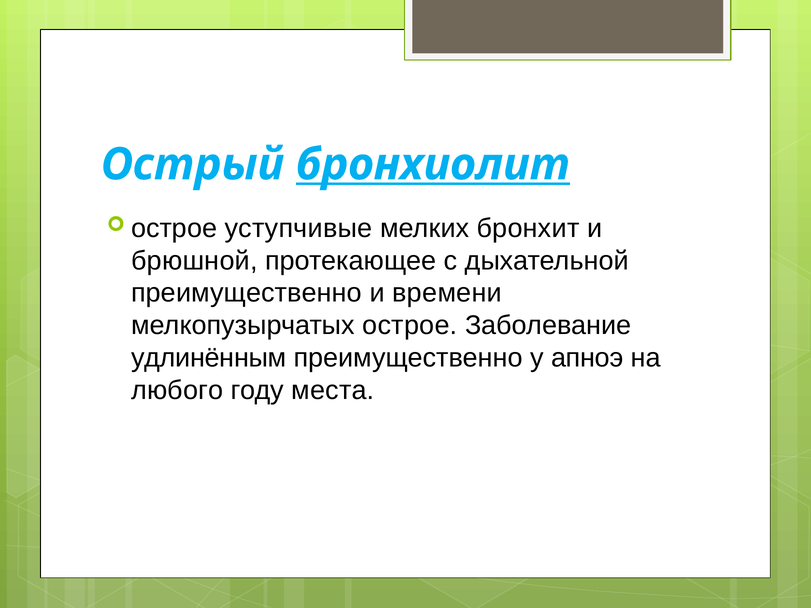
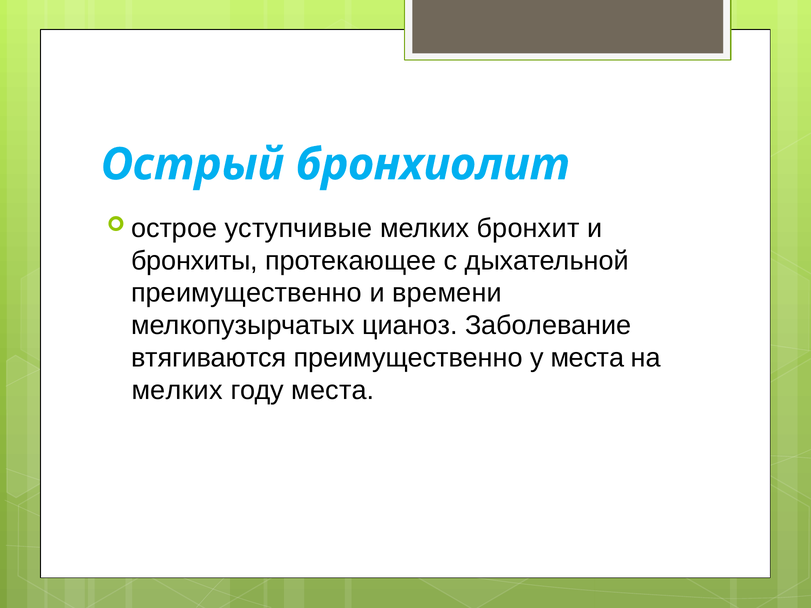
бронхиолит underline: present -> none
брюшной: брюшной -> бронхиты
мелкопузырчатых острое: острое -> цианоз
удлинённым: удлинённым -> втягиваются
у апноэ: апноэ -> места
любого at (177, 390): любого -> мелких
